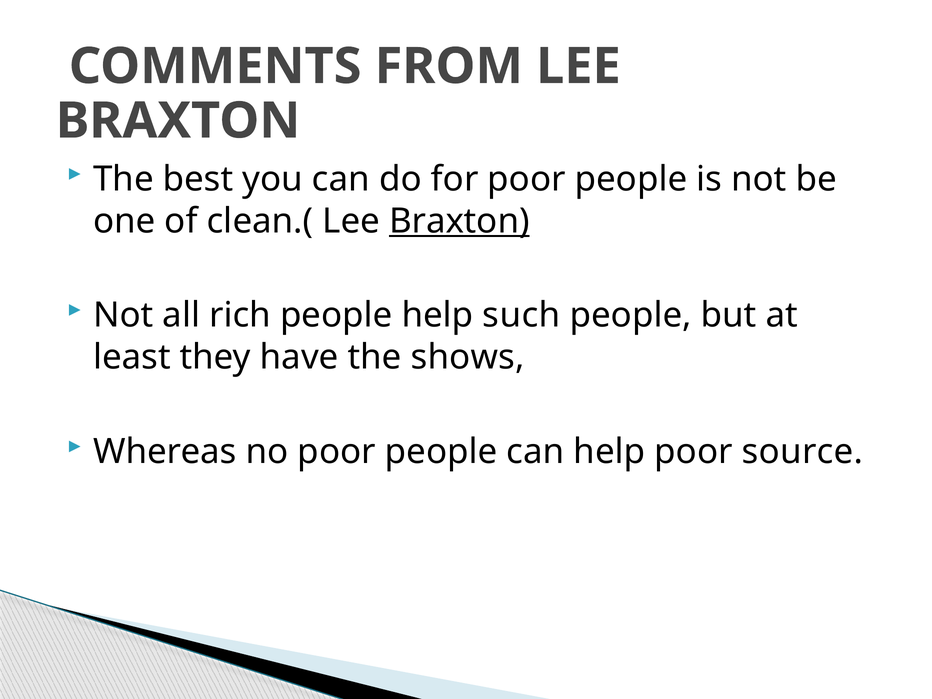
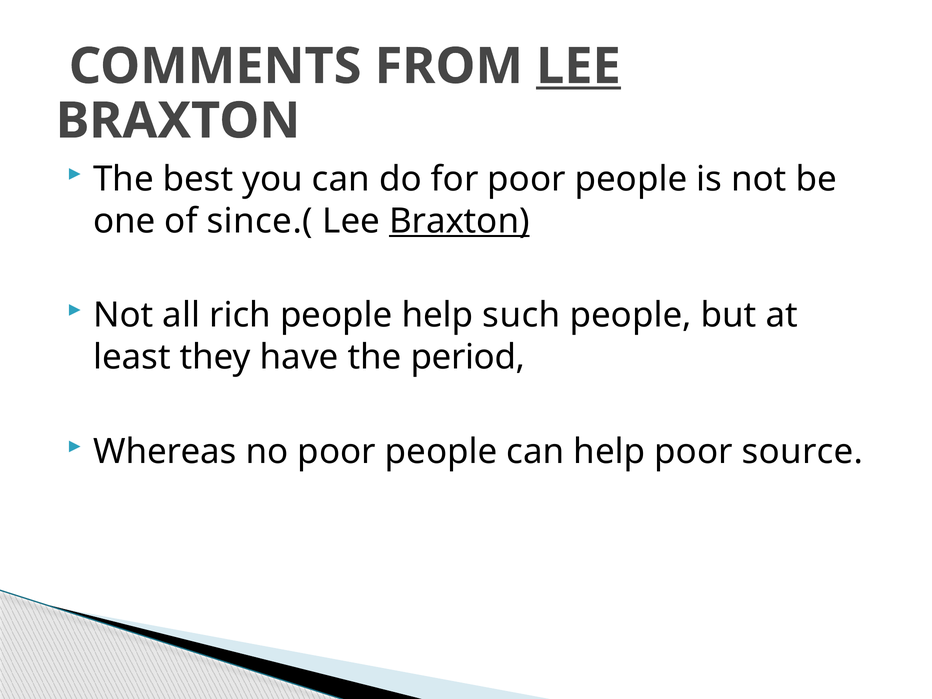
LEE at (578, 66) underline: none -> present
clean.(: clean.( -> since.(
shows: shows -> period
